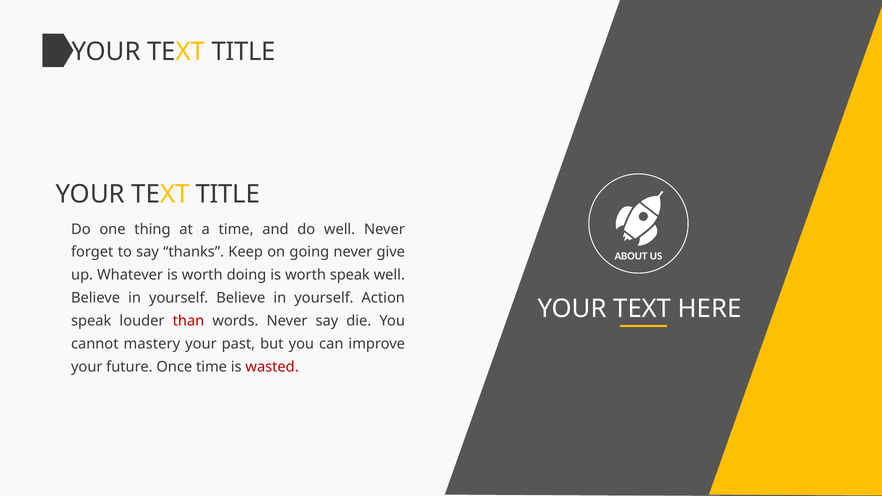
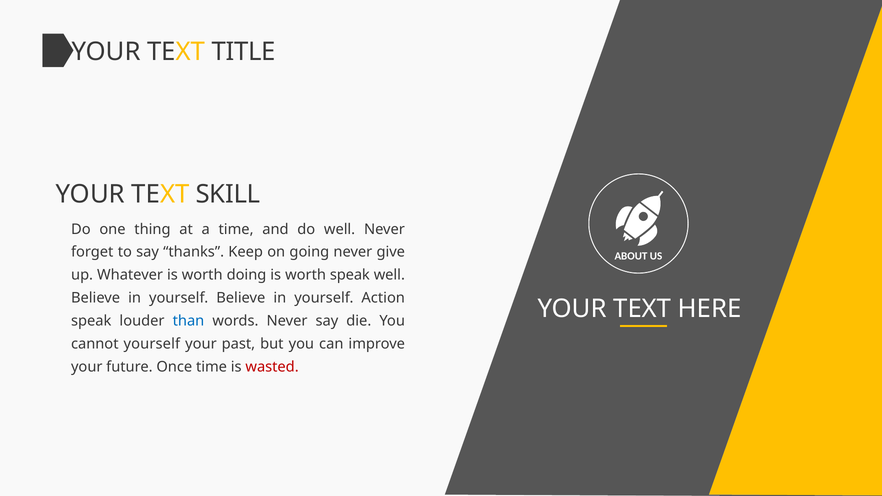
TITLE at (228, 194): TITLE -> SKILL
than colour: red -> blue
cannot mastery: mastery -> yourself
